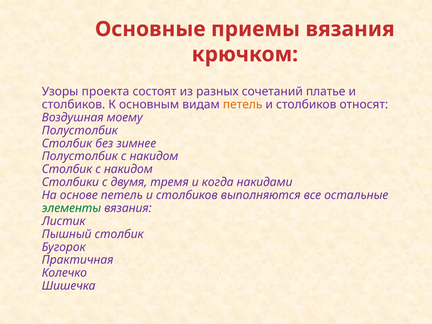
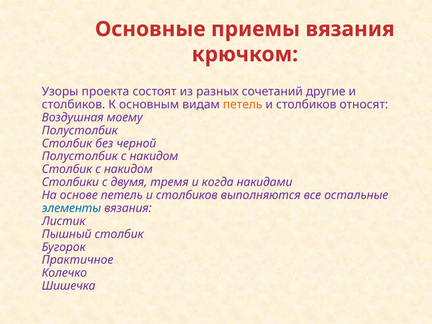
платье: платье -> другие
зимнее: зимнее -> черной
элементы colour: green -> blue
Практичная: Практичная -> Практичное
